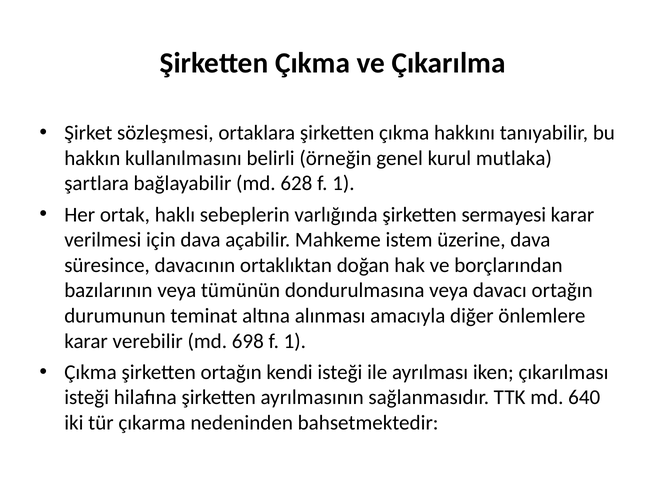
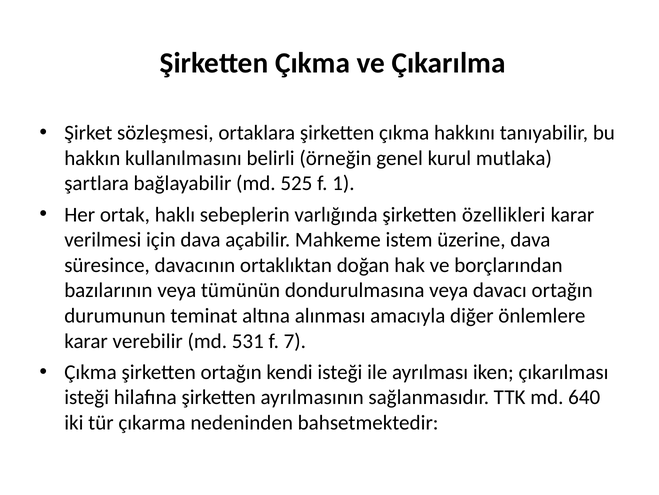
628: 628 -> 525
sermayesi: sermayesi -> özellikleri
698: 698 -> 531
1 at (295, 341): 1 -> 7
